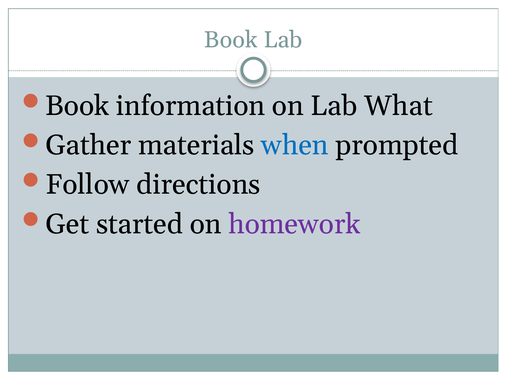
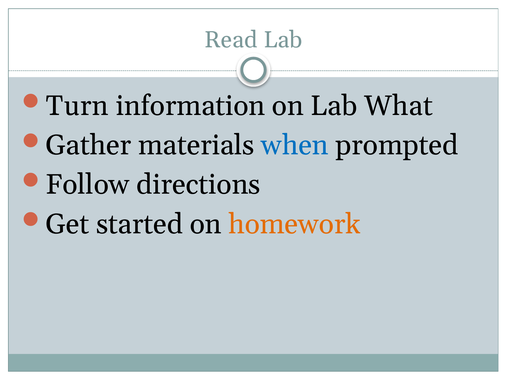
Book at (231, 40): Book -> Read
Book at (77, 106): Book -> Turn
homework colour: purple -> orange
